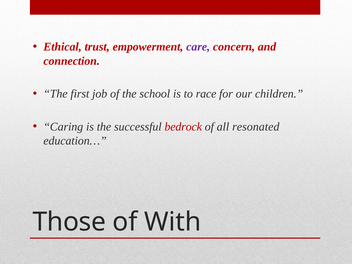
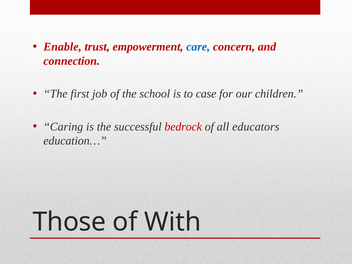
Ethical: Ethical -> Enable
care colour: purple -> blue
race: race -> case
resonated: resonated -> educators
